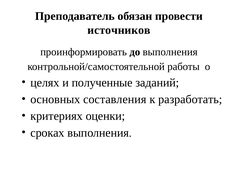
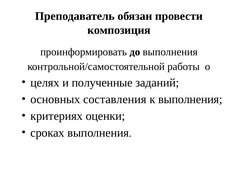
источников: источников -> композиция
к разработать: разработать -> выполнения
